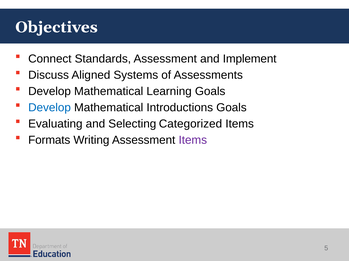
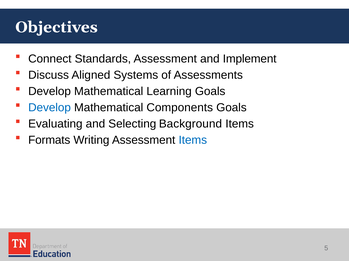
Introductions: Introductions -> Components
Categorized: Categorized -> Background
Items at (193, 140) colour: purple -> blue
